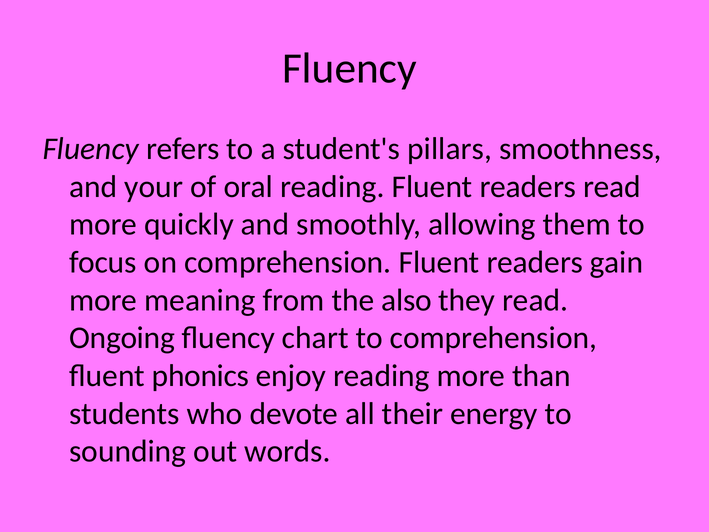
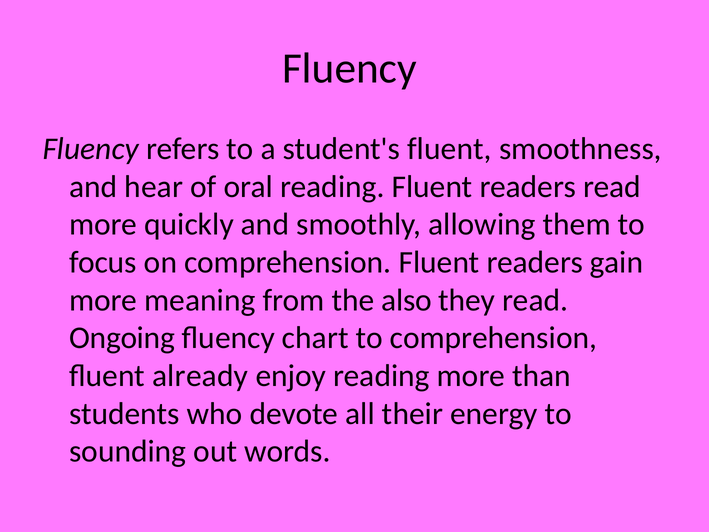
student's pillars: pillars -> fluent
your: your -> hear
phonics: phonics -> already
